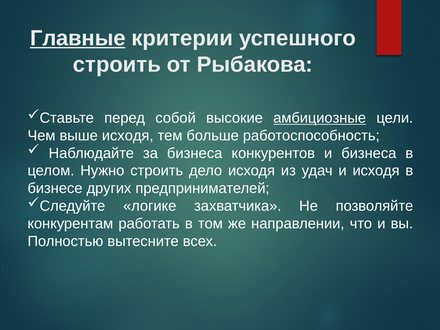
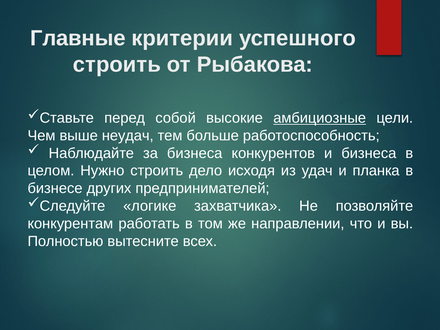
Главные underline: present -> none
выше исходя: исходя -> неудач
и исходя: исходя -> планка
